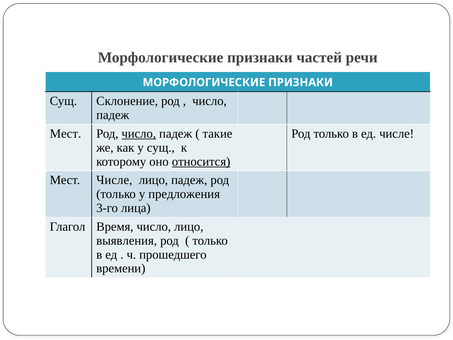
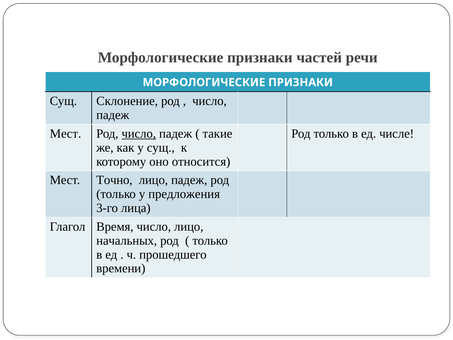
относится underline: present -> none
Мест Числе: Числе -> Точно
выявления: выявления -> начальных
